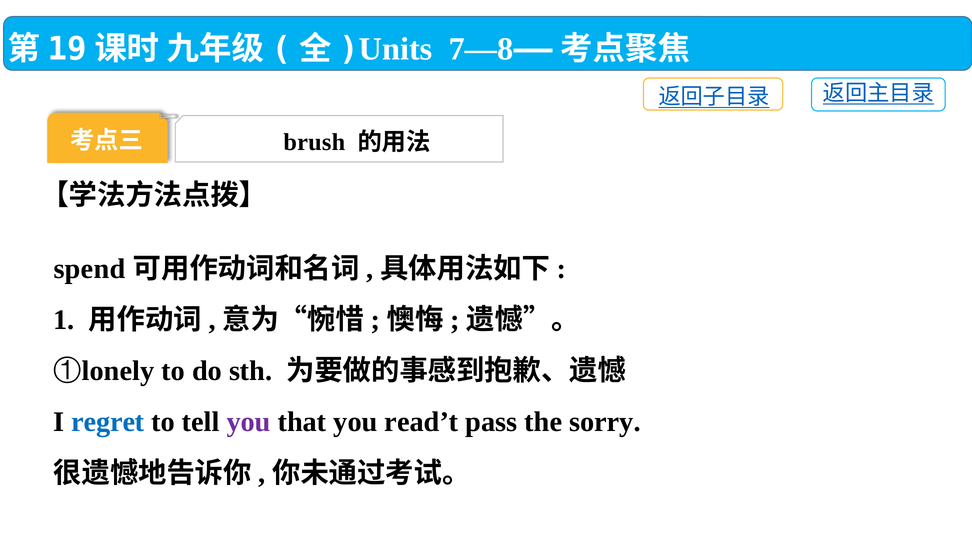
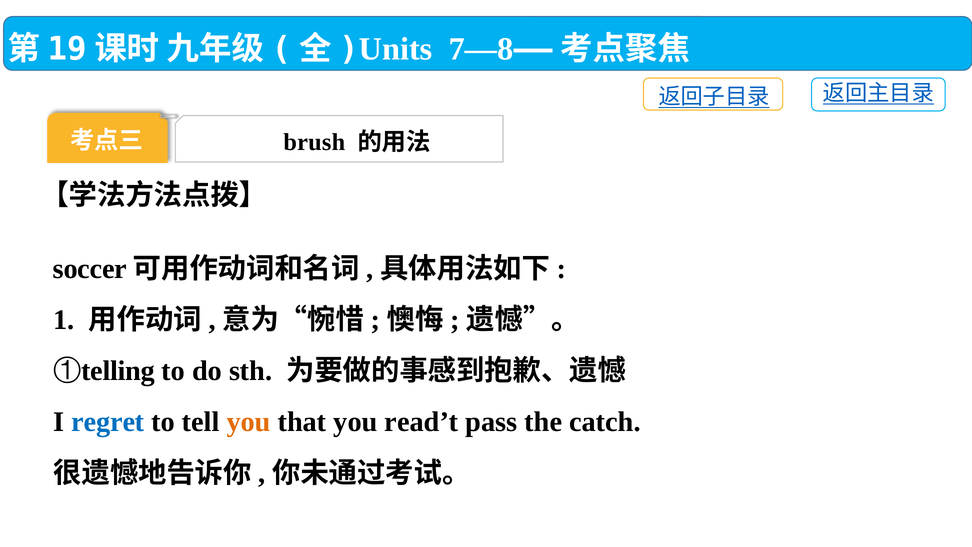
spend: spend -> soccer
lonely: lonely -> telling
you at (249, 422) colour: purple -> orange
sorry: sorry -> catch
